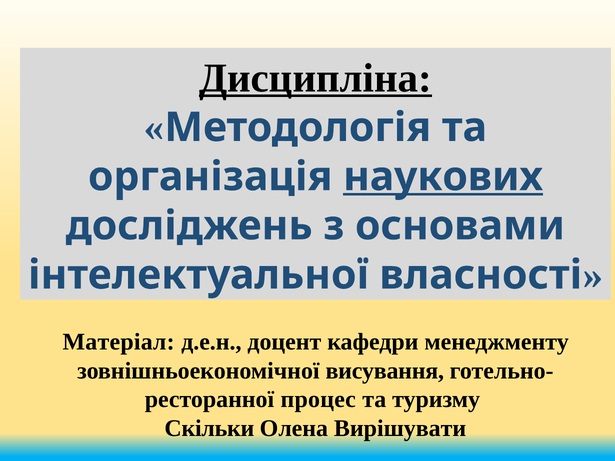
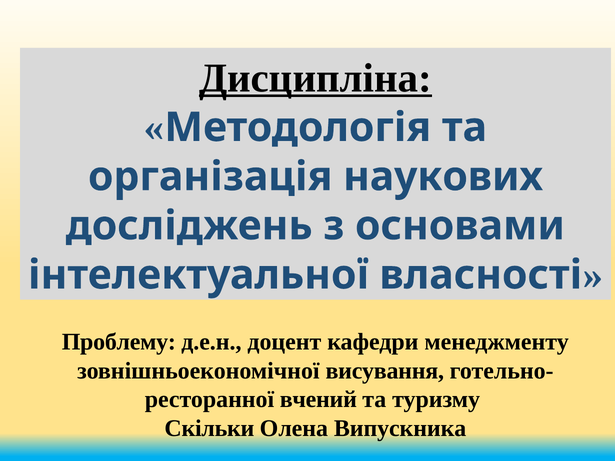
наукових underline: present -> none
Матеріал: Матеріал -> Проблему
процес: процес -> вчений
Вирішувати: Вирішувати -> Випускника
